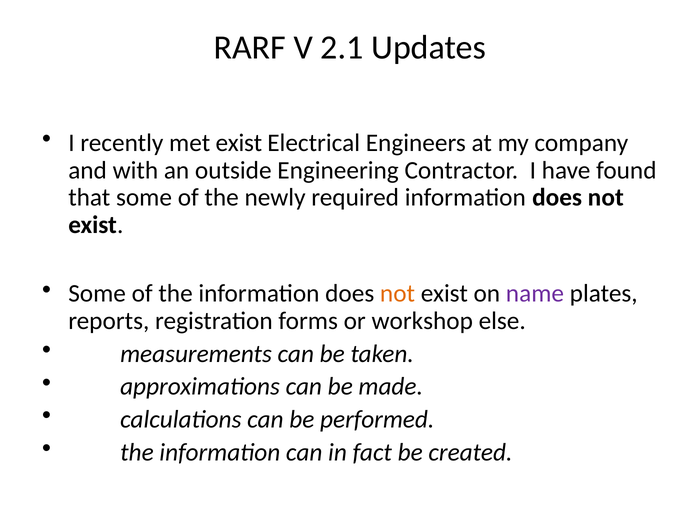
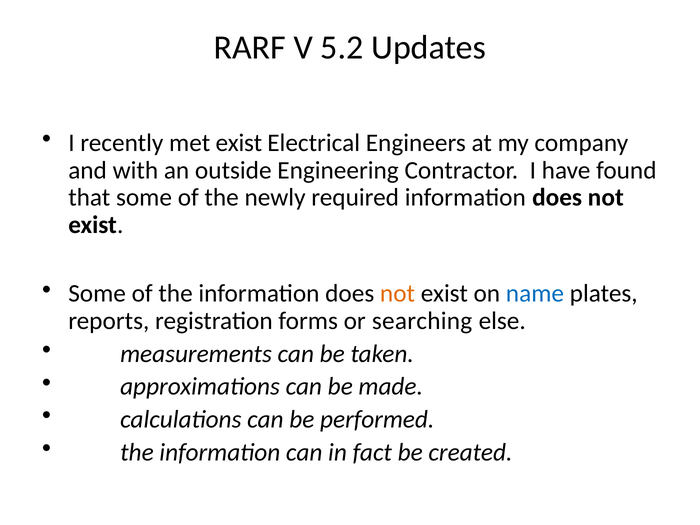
2.1: 2.1 -> 5.2
name colour: purple -> blue
workshop: workshop -> searching
